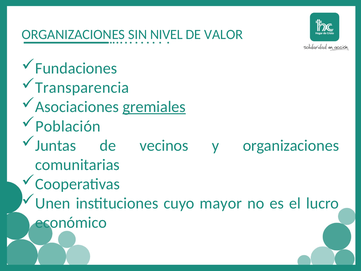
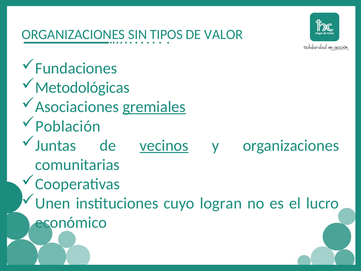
NIVEL: NIVEL -> TIPOS
Transparencia: Transparencia -> Metodológicas
vecinos underline: none -> present
mayor: mayor -> logran
